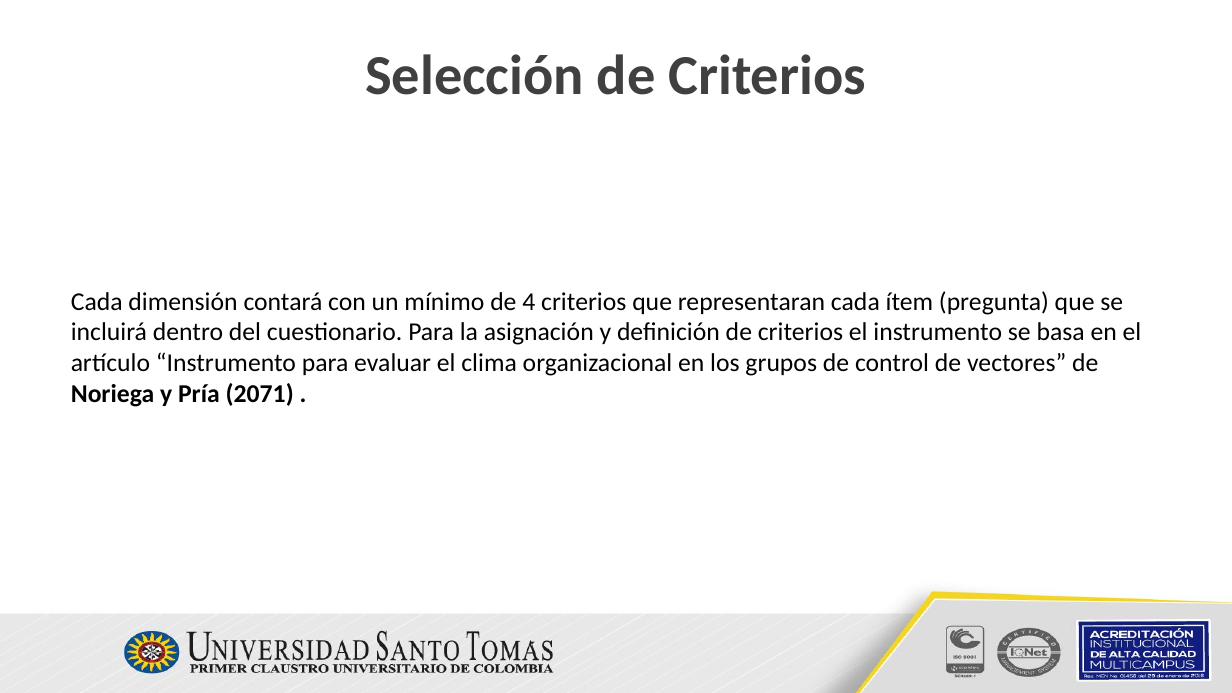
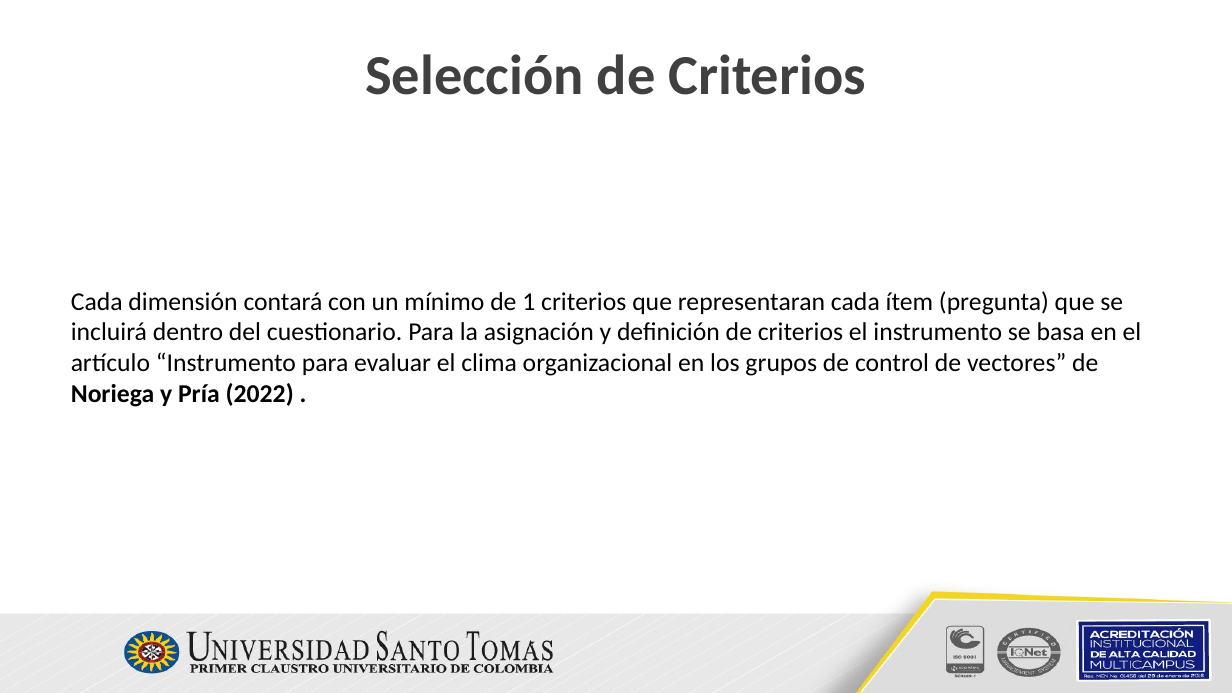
4: 4 -> 1
2071: 2071 -> 2022
